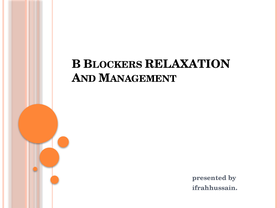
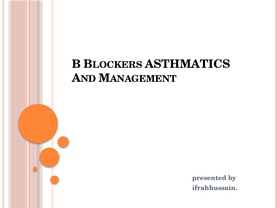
RELAXATION: RELAXATION -> ASTHMATICS
